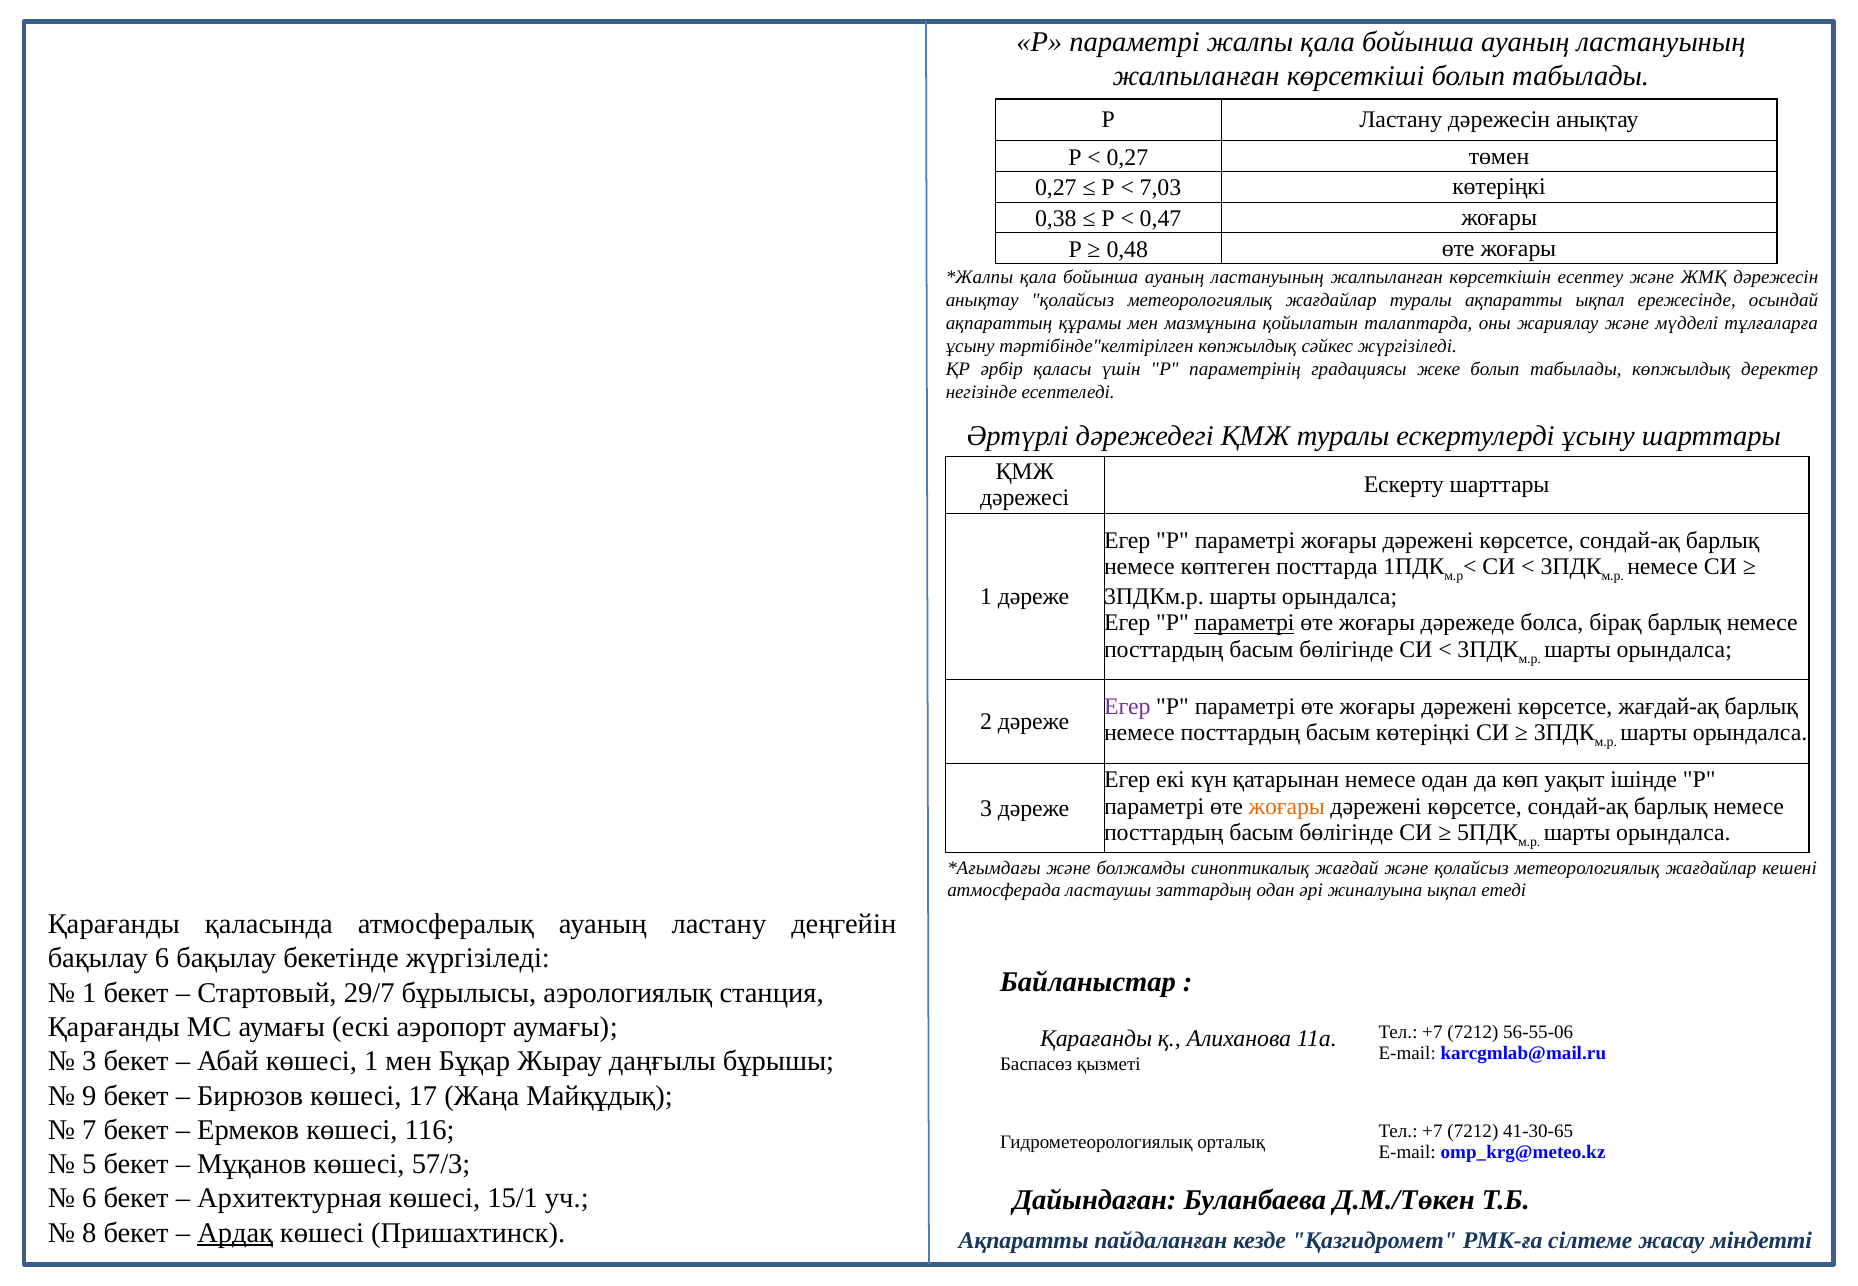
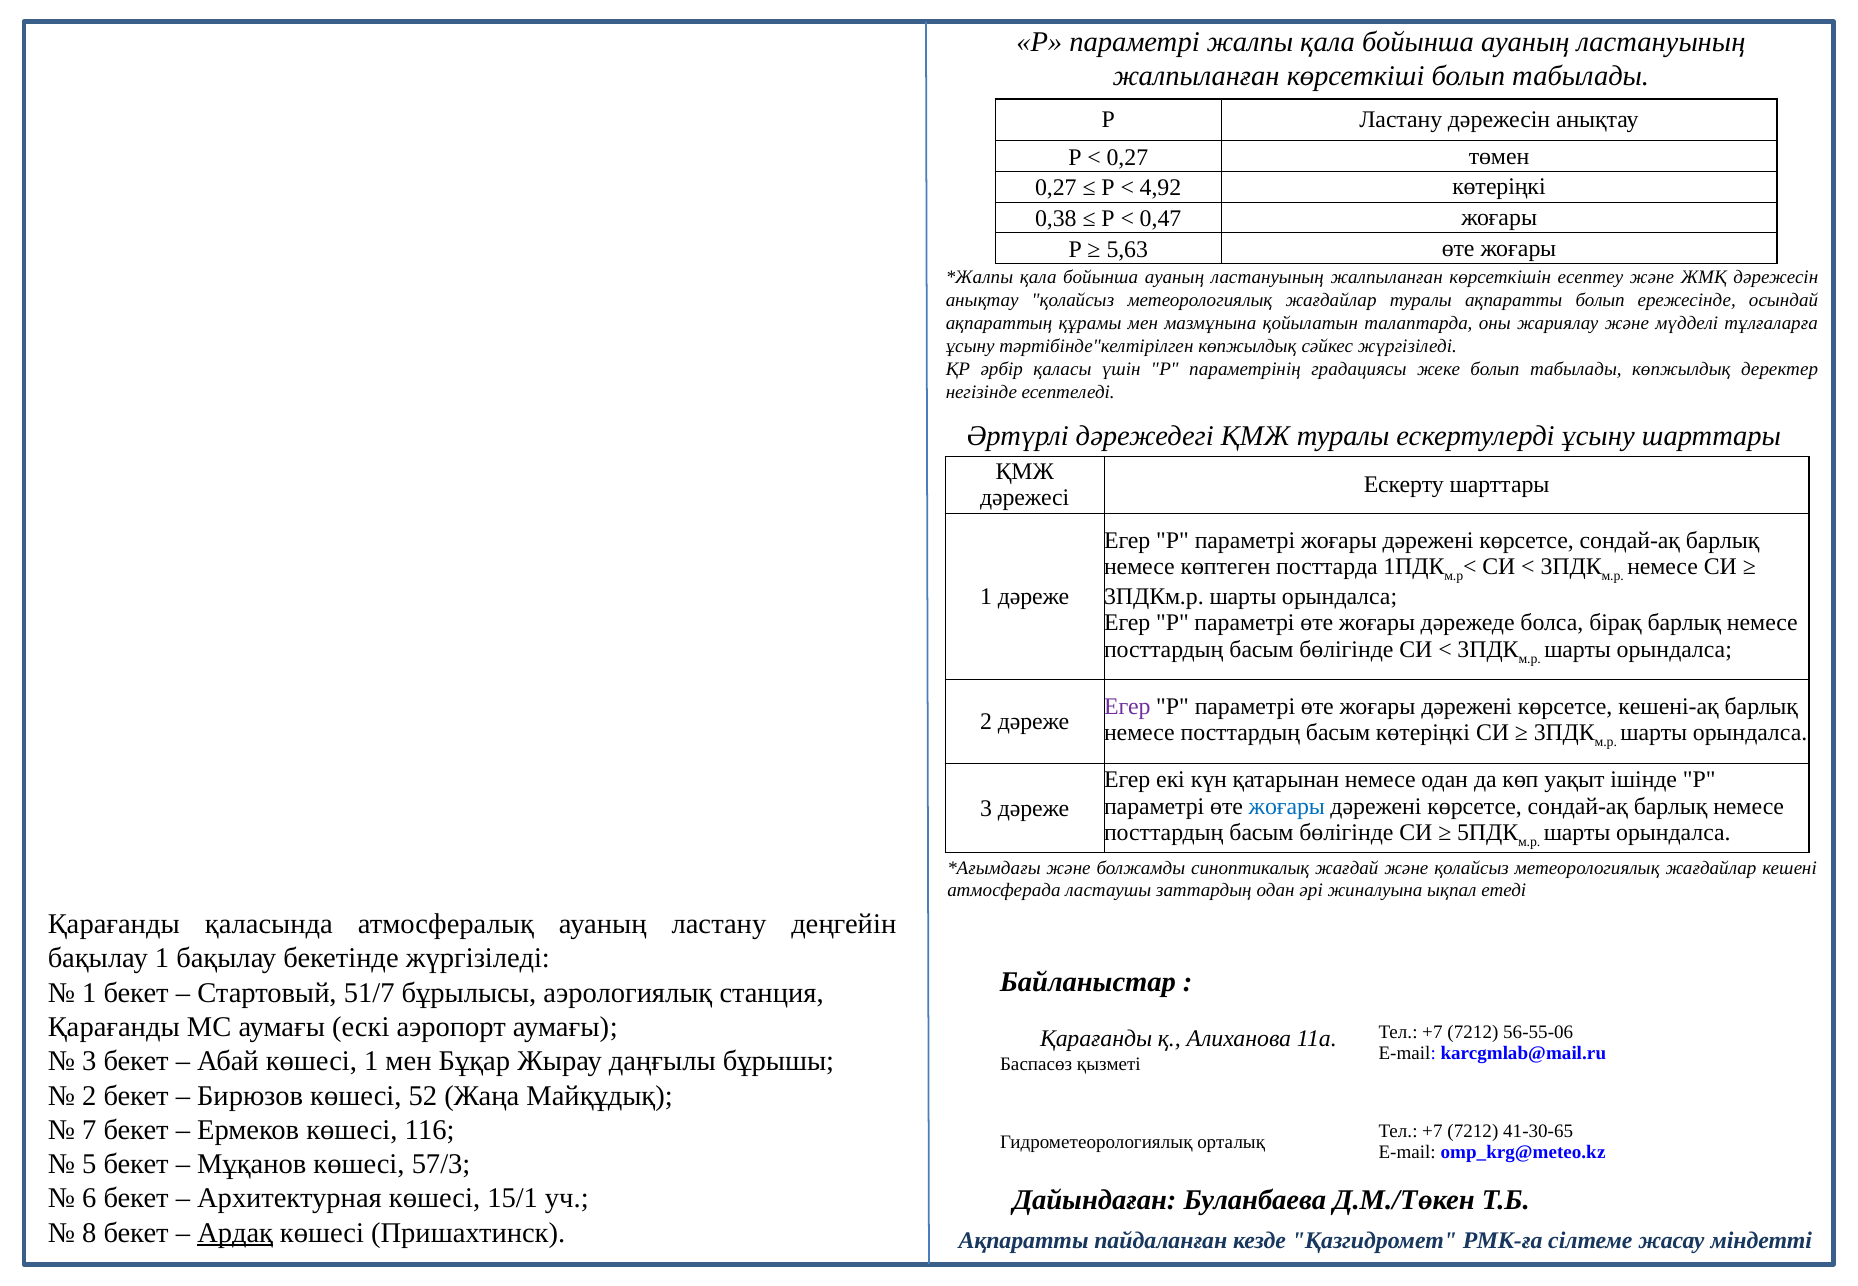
7,03: 7,03 -> 4,92
0,48: 0,48 -> 5,63
ақпаратты ықпал: ықпал -> болып
параметрі at (1244, 623) underline: present -> none
жағдай-ақ: жағдай-ақ -> кешені-ақ
жоғары at (1287, 806) colour: orange -> blue
бақылау 6: 6 -> 1
29/7: 29/7 -> 51/7
9 at (89, 1096): 9 -> 2
17: 17 -> 52
